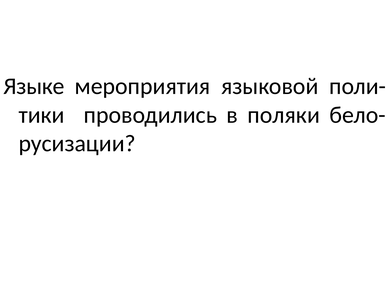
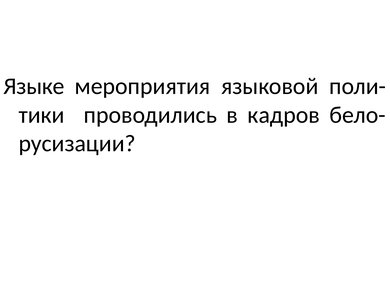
поляки: поляки -> кадров
